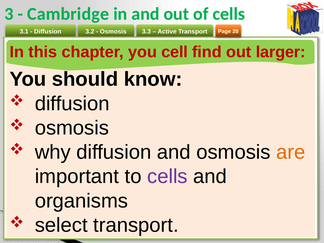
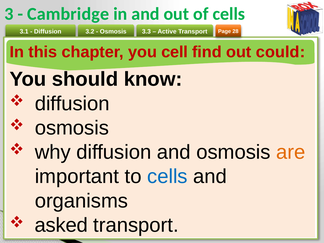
larger: larger -> could
cells at (167, 177) colour: purple -> blue
select: select -> asked
